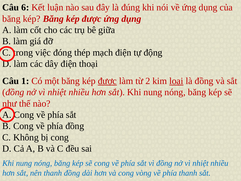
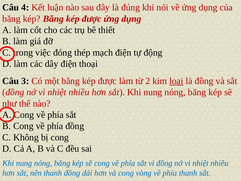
6: 6 -> 4
giữa: giữa -> thiết
1: 1 -> 3
được at (107, 81) underline: present -> none
